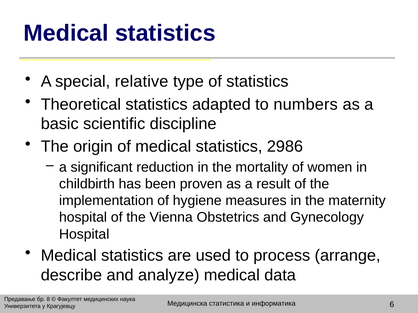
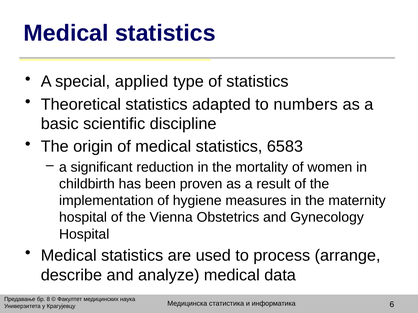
relative: relative -> applied
2986: 2986 -> 6583
